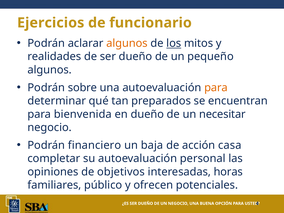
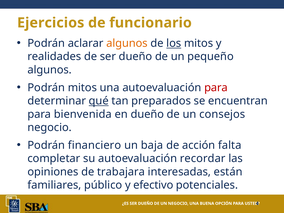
Podrán sobre: sobre -> mitos
para at (216, 88) colour: orange -> red
qué underline: none -> present
necesitar: necesitar -> consejos
casa: casa -> falta
personal: personal -> recordar
objetivos: objetivos -> trabajara
horas: horas -> están
ofrecen: ofrecen -> efectivo
